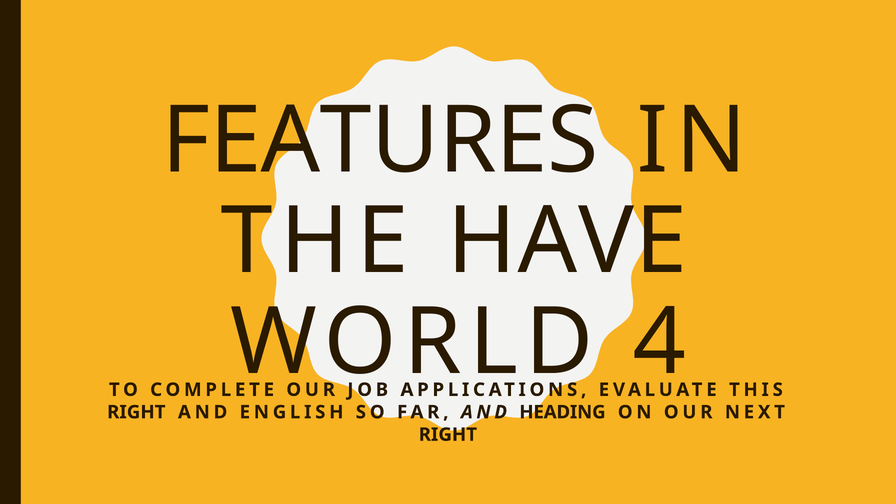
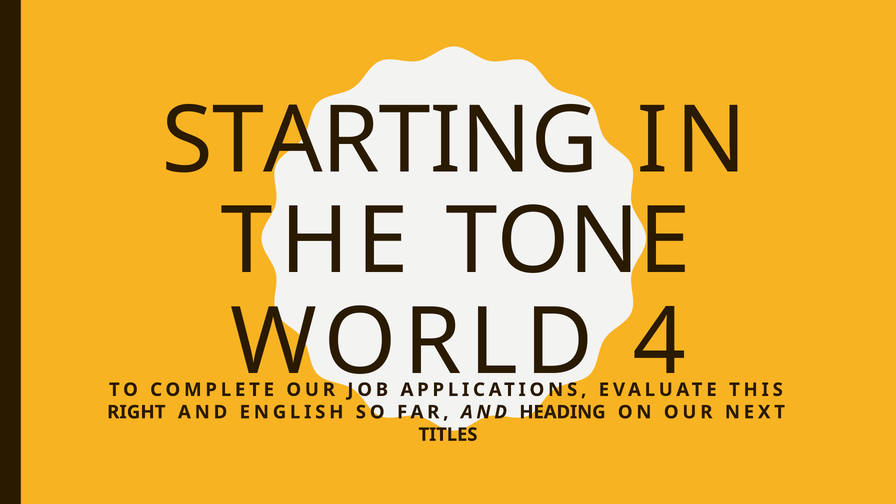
FEATURES: FEATURES -> STARTING
HAVE: HAVE -> TONE
RIGHT at (448, 435): RIGHT -> TITLES
